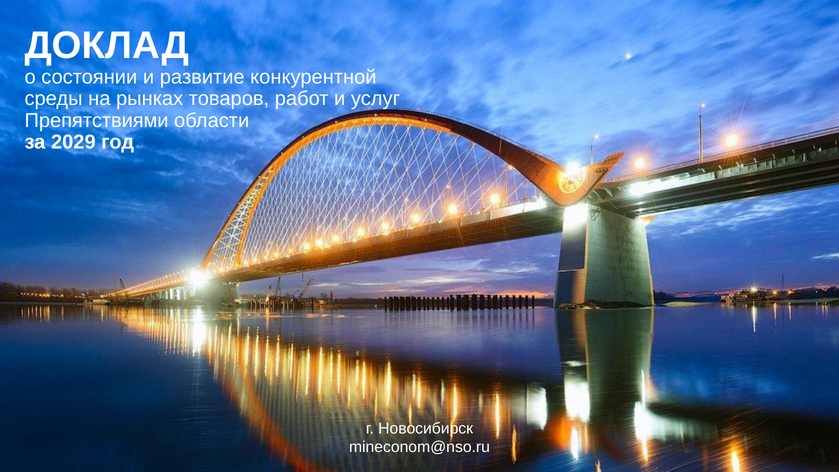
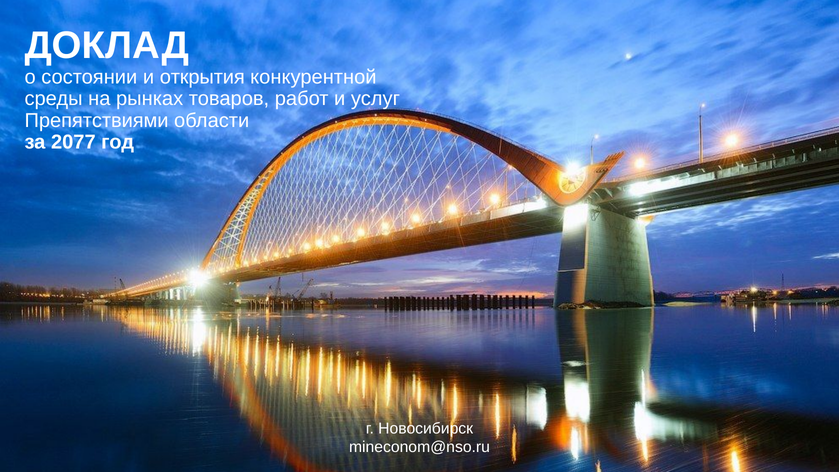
развитие: развитие -> открытия
2029: 2029 -> 2077
